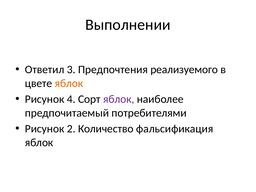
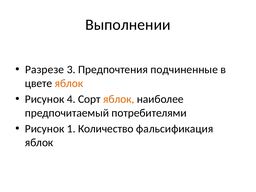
Ответил: Ответил -> Разрезе
реализуемого: реализуемого -> подчиненные
яблок at (119, 99) colour: purple -> orange
2: 2 -> 1
